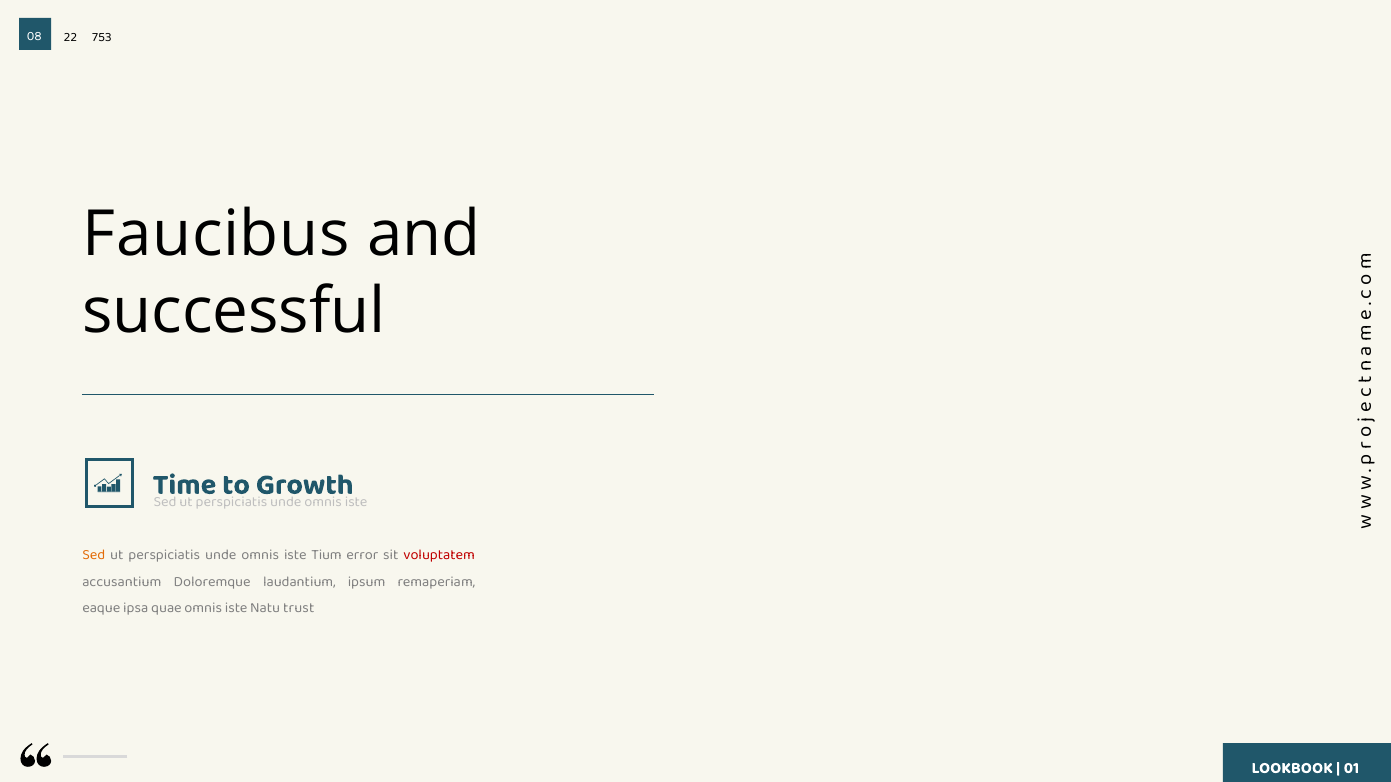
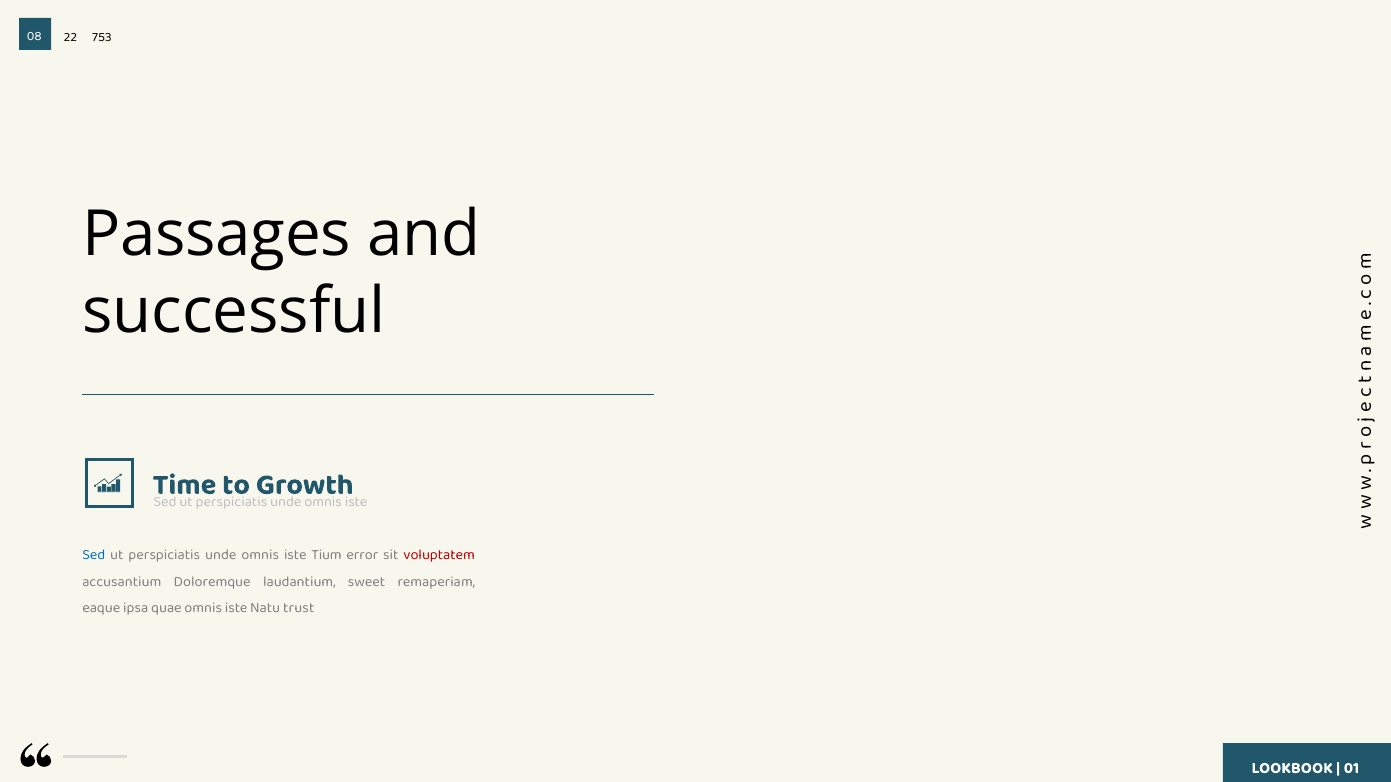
Faucibus: Faucibus -> Passages
Sed at (94, 555) colour: orange -> blue
ipsum: ipsum -> sweet
